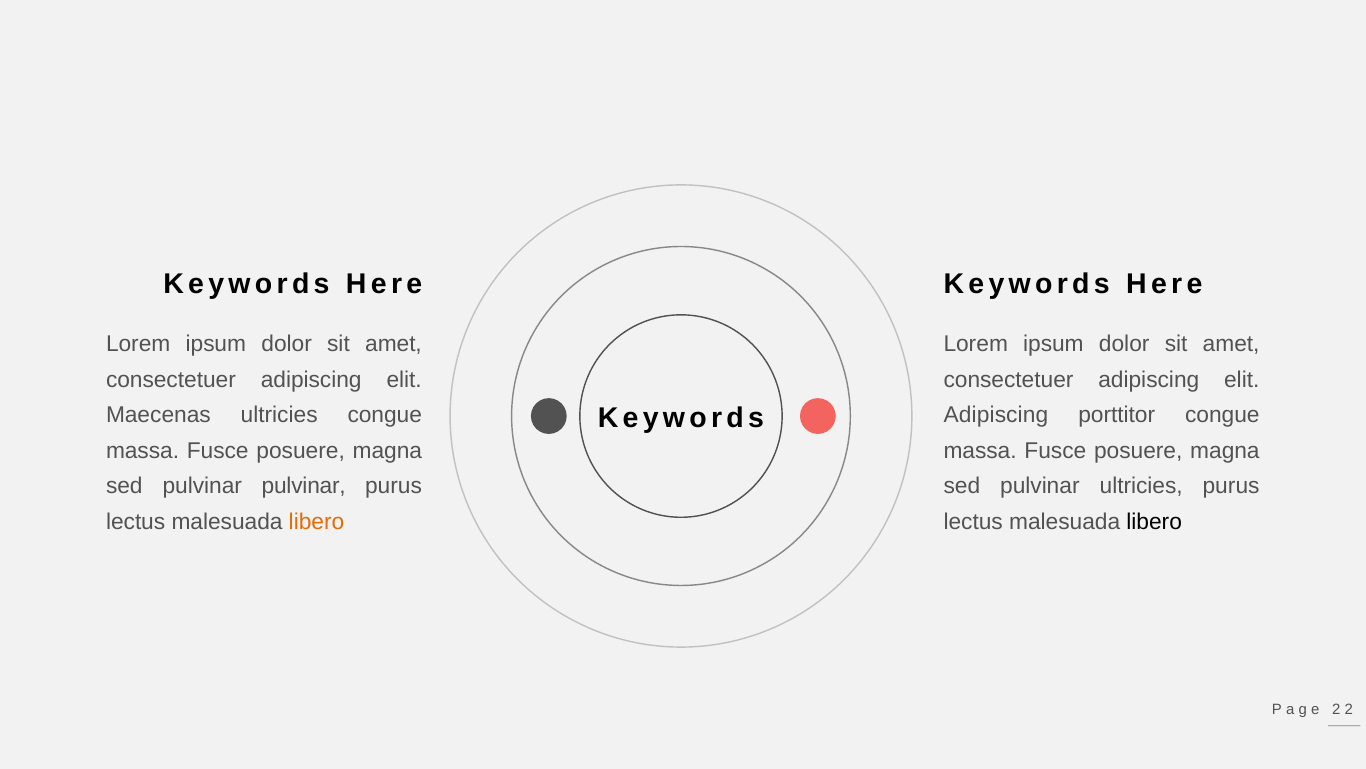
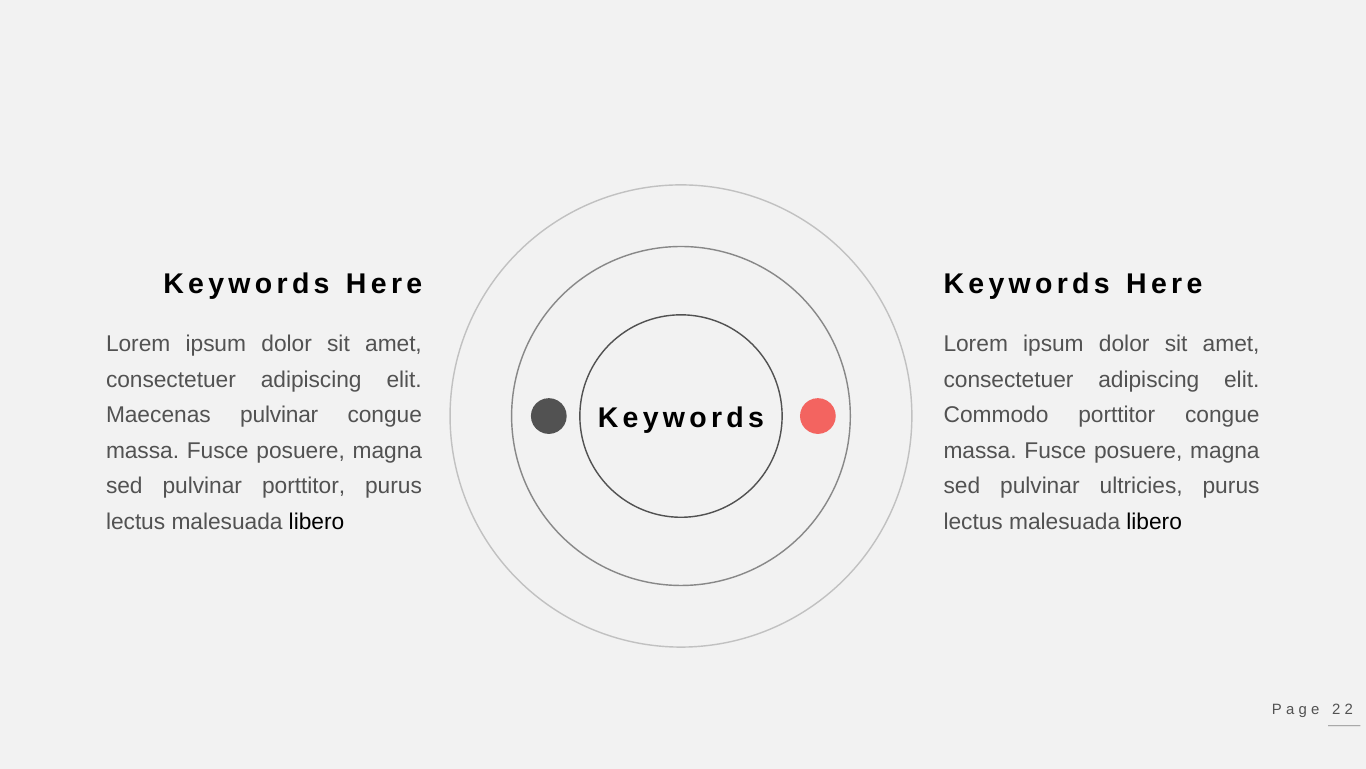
Maecenas ultricies: ultricies -> pulvinar
Adipiscing at (996, 415): Adipiscing -> Commodo
pulvinar pulvinar: pulvinar -> porttitor
libero at (317, 521) colour: orange -> black
